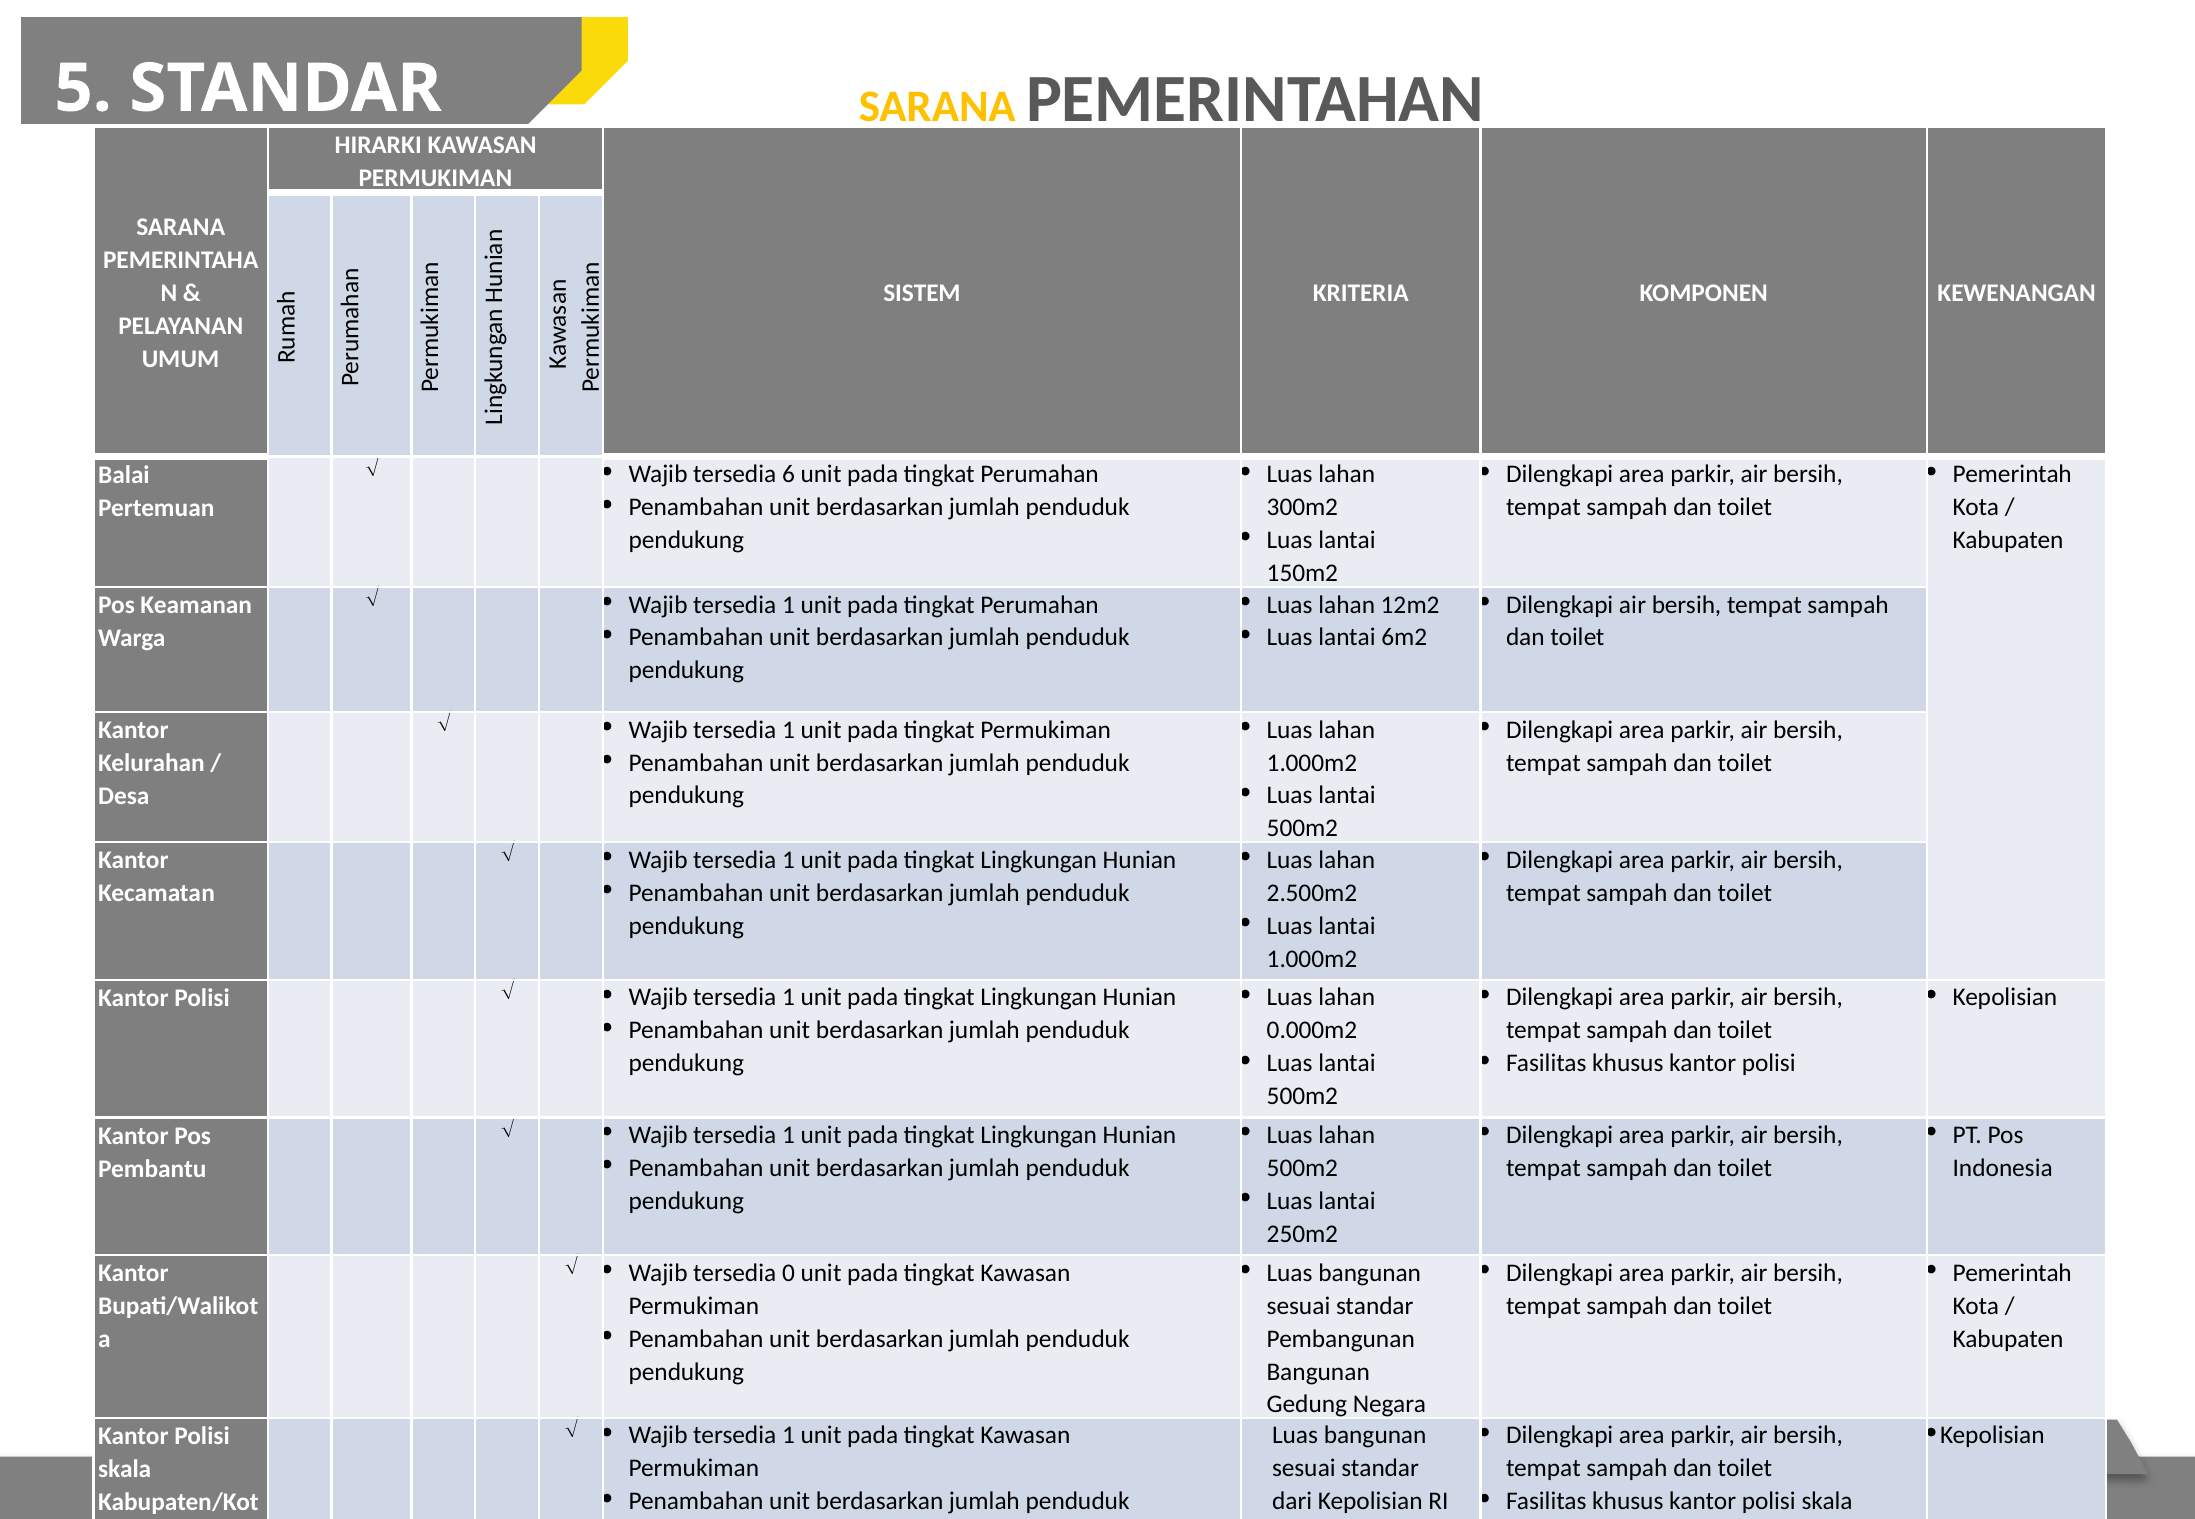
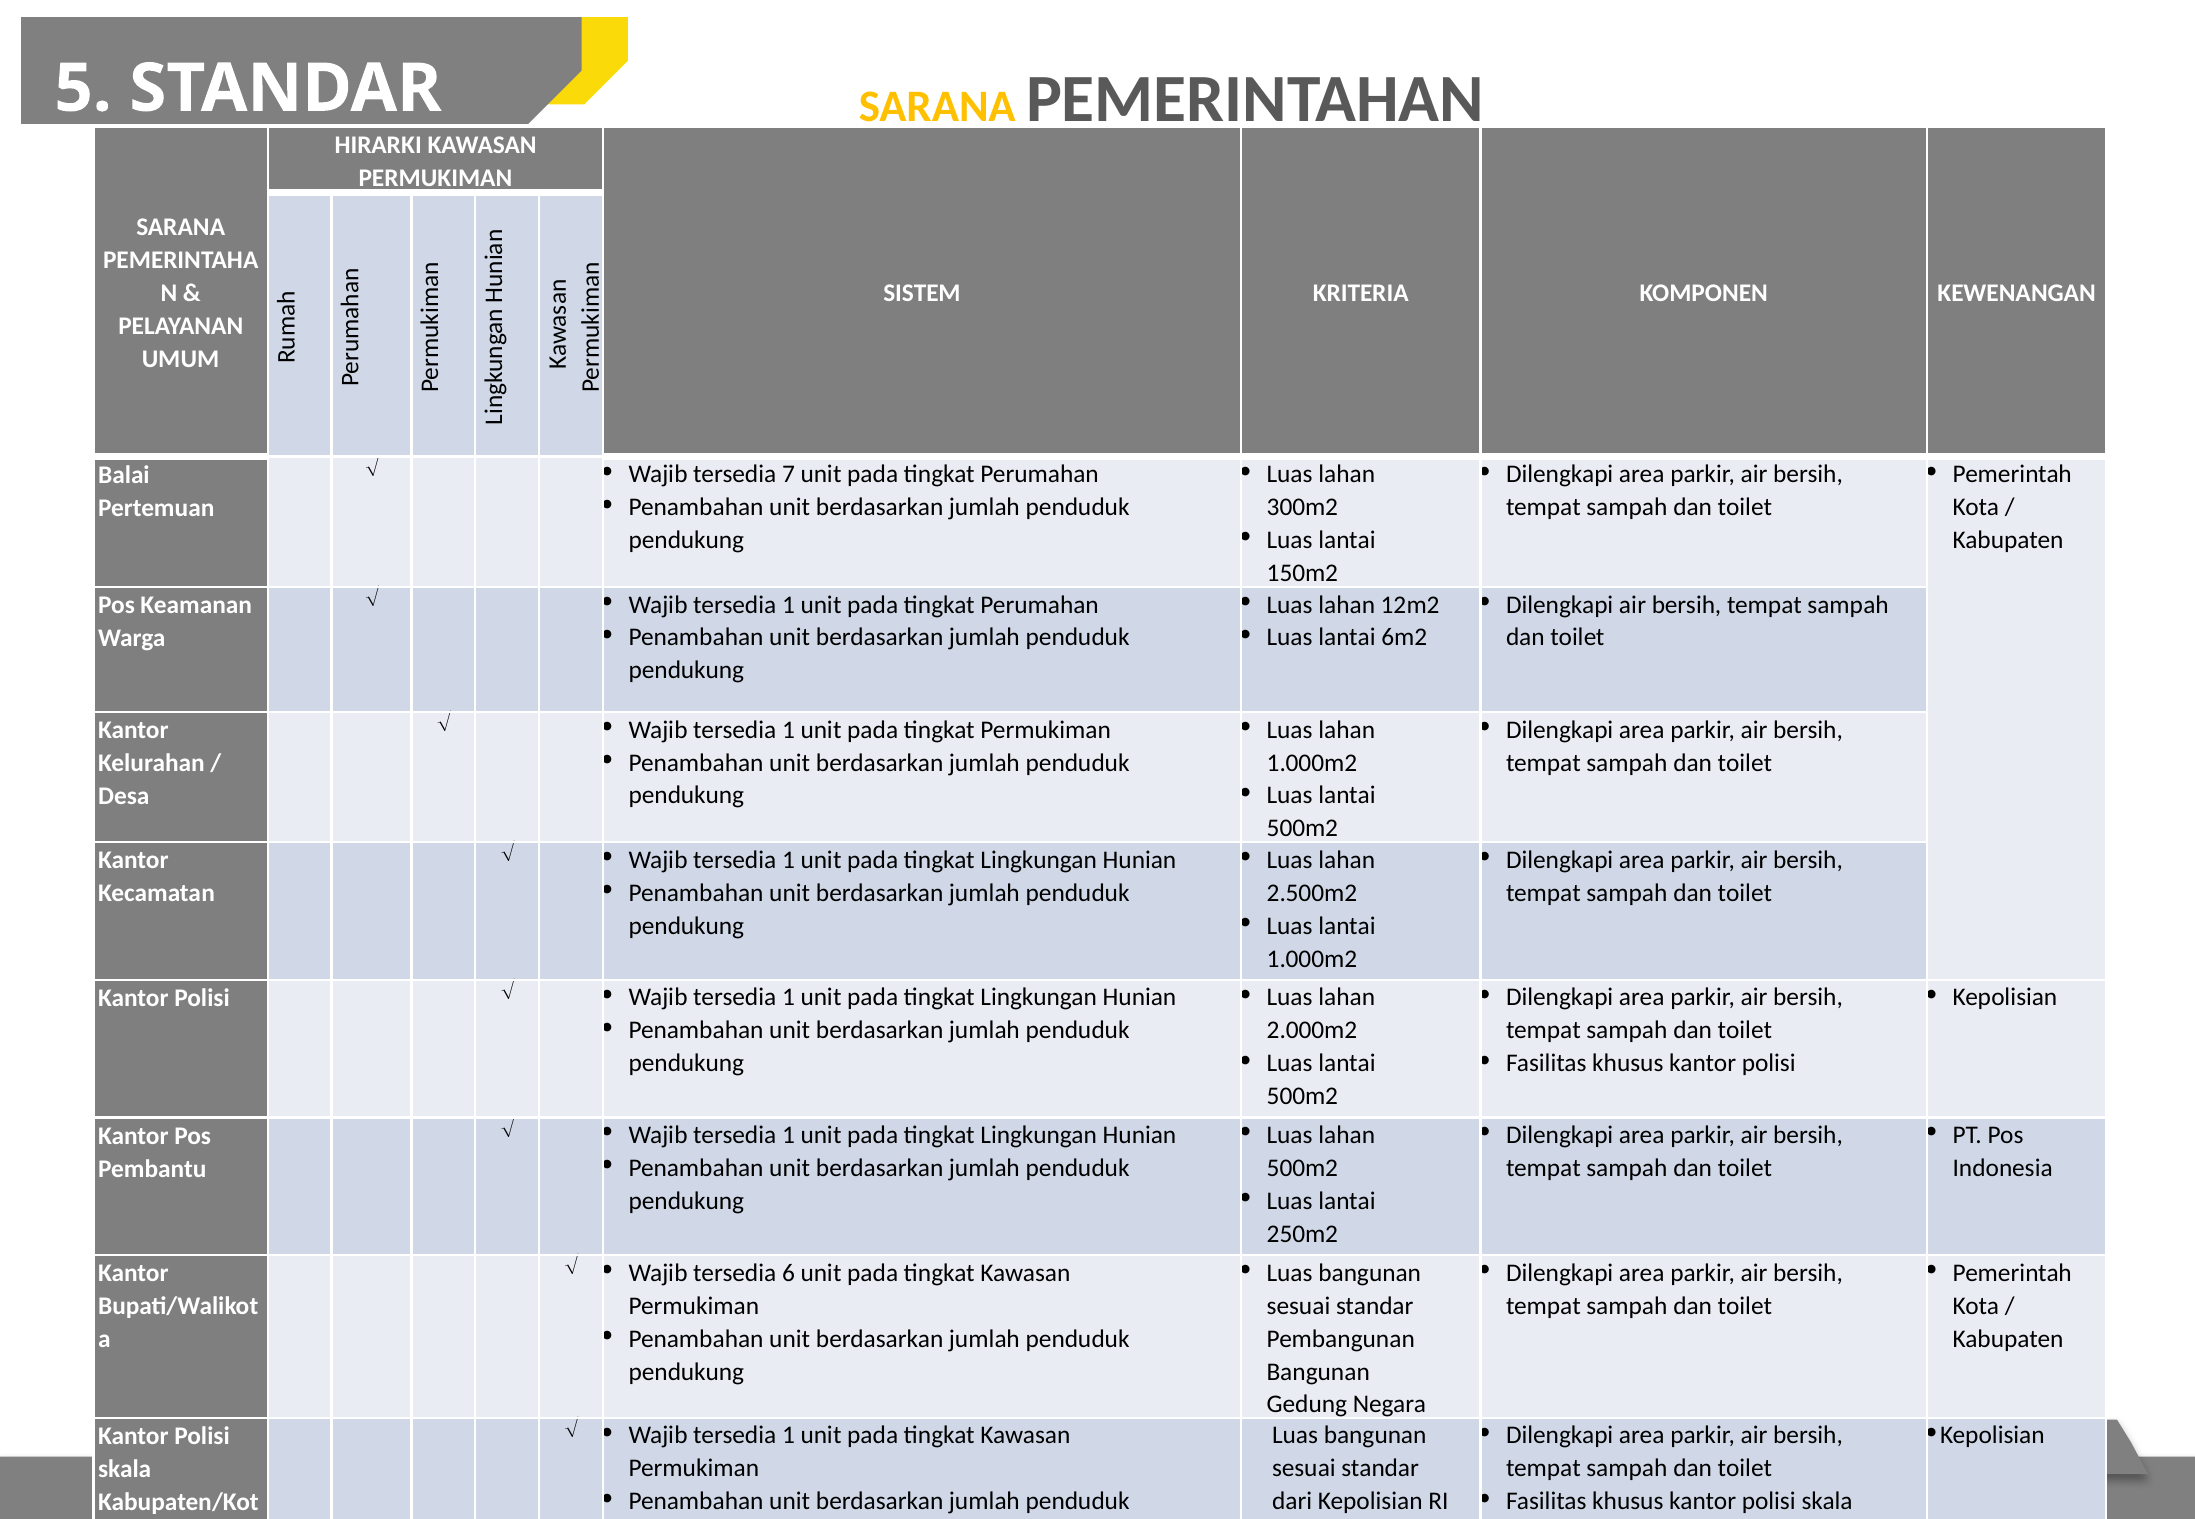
6: 6 -> 7
0.000m2: 0.000m2 -> 2.000m2
0: 0 -> 6
